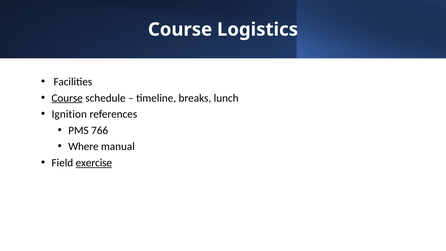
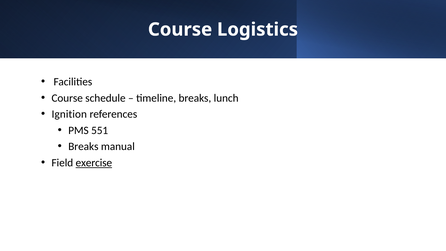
Course at (67, 98) underline: present -> none
766: 766 -> 551
Where at (83, 146): Where -> Breaks
